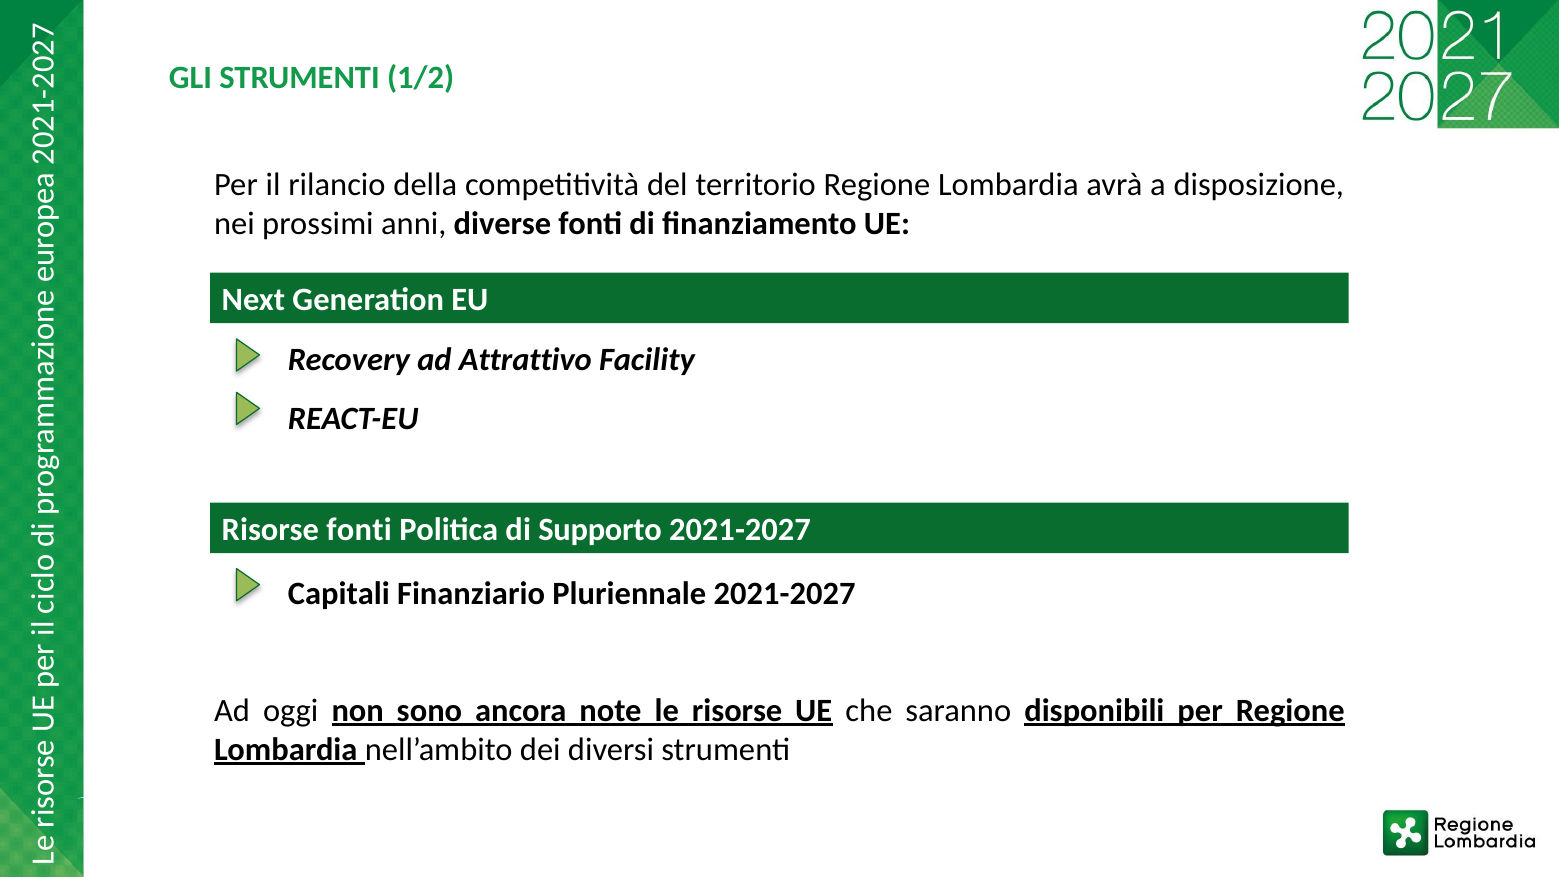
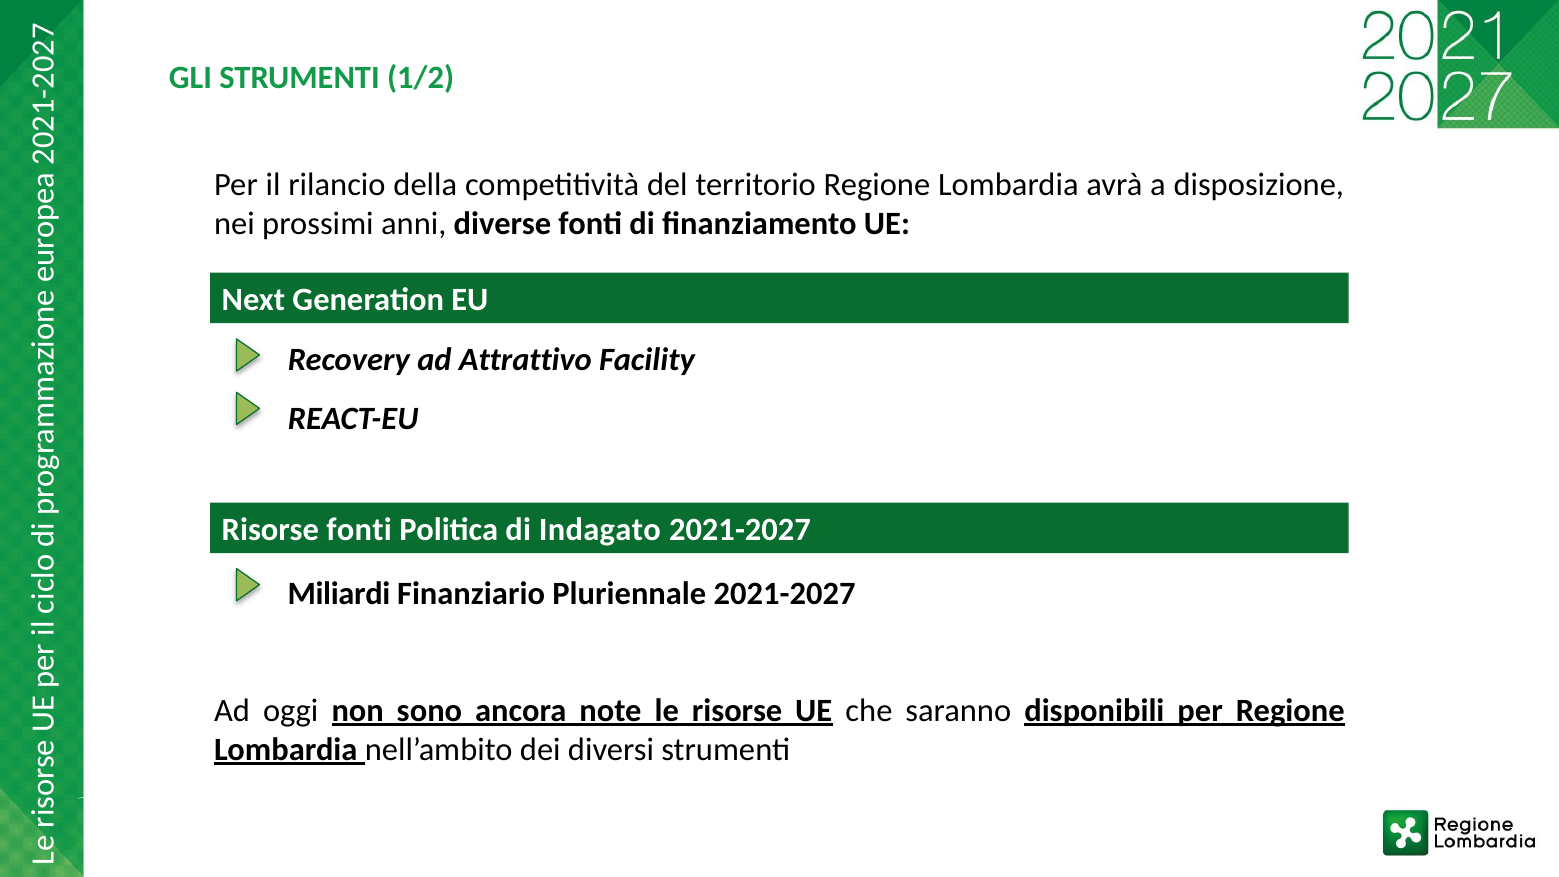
Supporto: Supporto -> Indagato
Capitali: Capitali -> Miliardi
